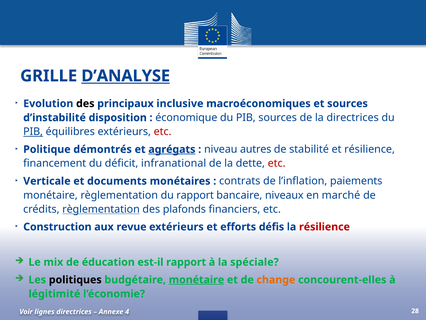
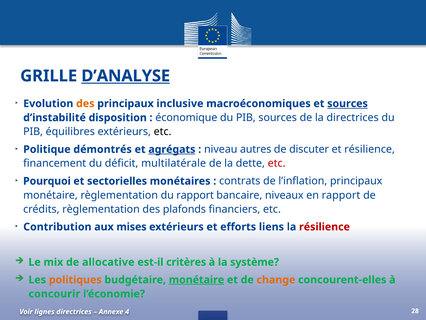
des at (85, 103) colour: black -> orange
sources at (348, 103) underline: none -> present
PIB at (33, 132) underline: present -> none
etc at (163, 132) colour: red -> black
stabilité: stabilité -> discuter
infranational: infranational -> multilatérale
Verticale: Verticale -> Pourquoi
documents: documents -> sectorielles
l’inflation paiements: paiements -> principaux
en marché: marché -> rapport
règlementation at (101, 209) underline: present -> none
Construction: Construction -> Contribution
revue: revue -> mises
défis: défis -> liens
éducation: éducation -> allocative
est-il rapport: rapport -> critères
spéciale: spéciale -> système
politiques colour: black -> orange
légitimité: légitimité -> concourir
